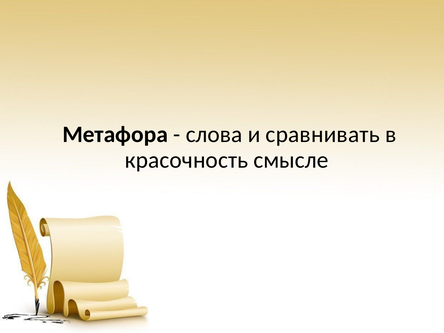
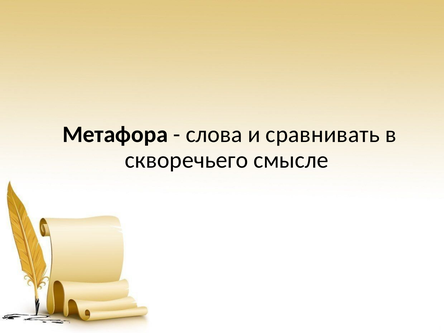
красочность: красочность -> скворечьего
